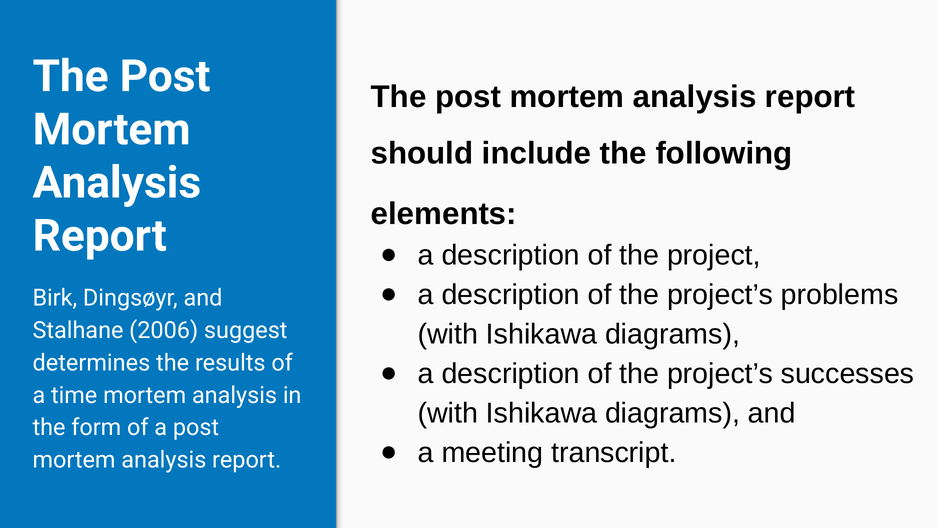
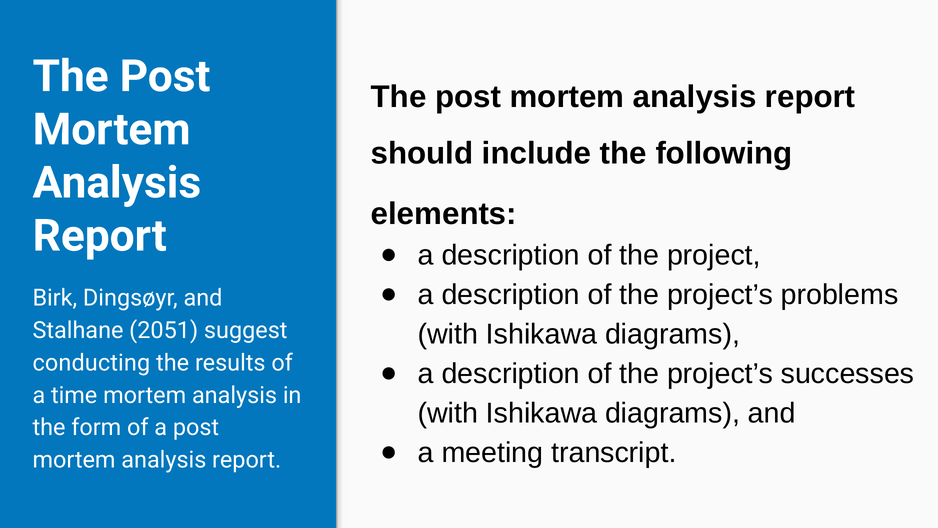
2006: 2006 -> 2051
determines: determines -> conducting
